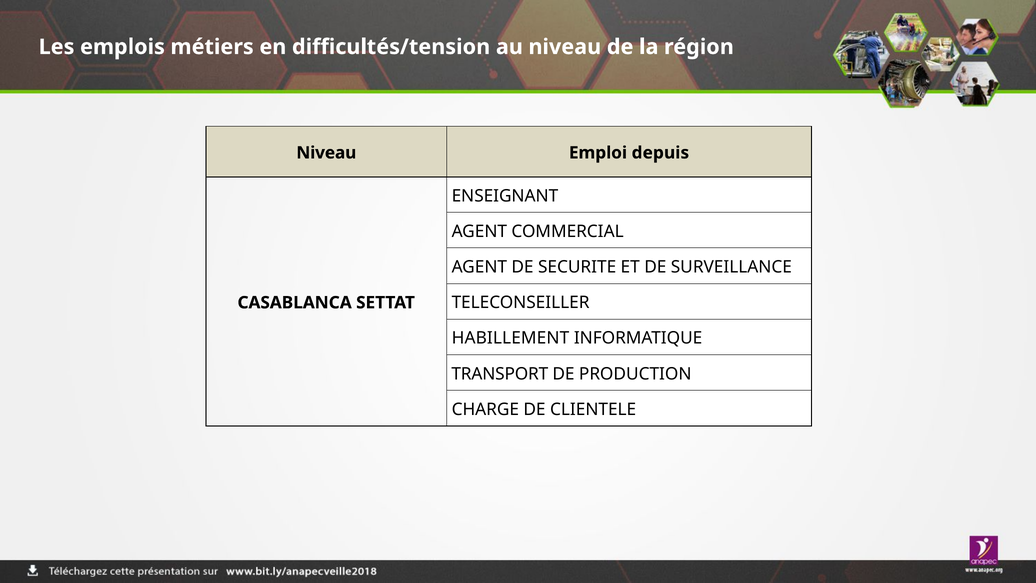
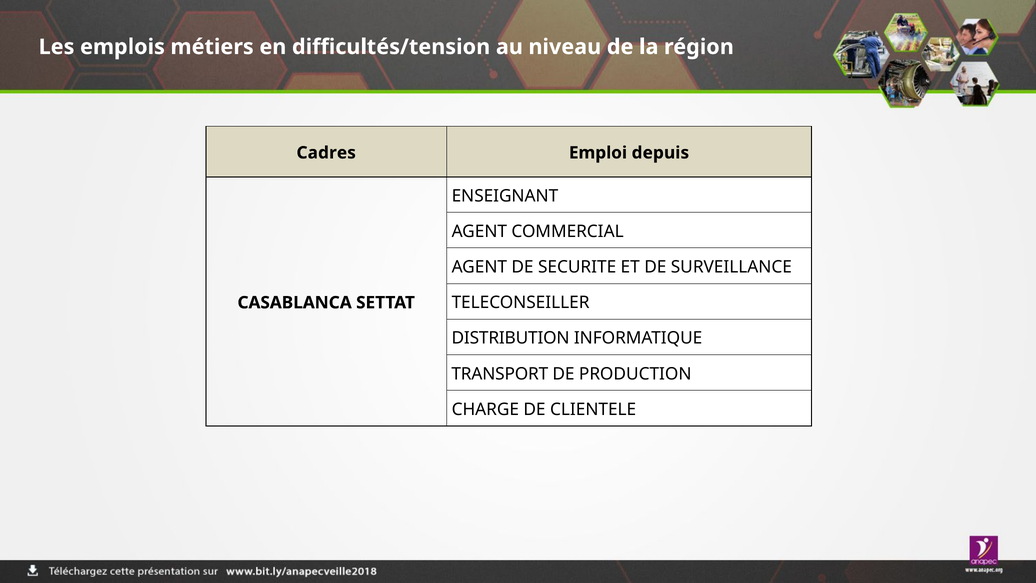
Niveau at (326, 153): Niveau -> Cadres
HABILLEMENT: HABILLEMENT -> DISTRIBUTION
